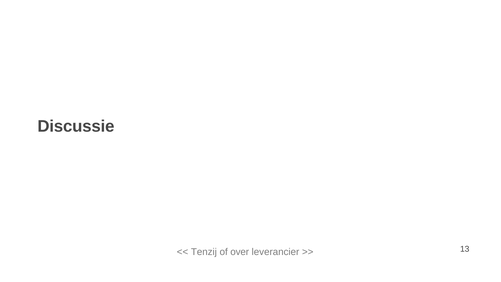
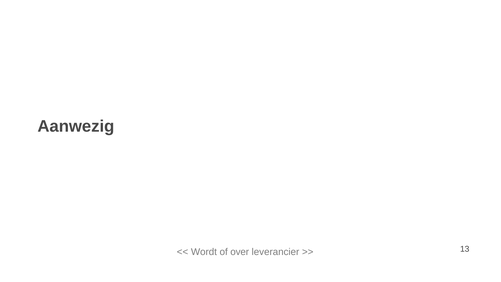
Discussie: Discussie -> Aanwezig
Tenzij: Tenzij -> Wordt
